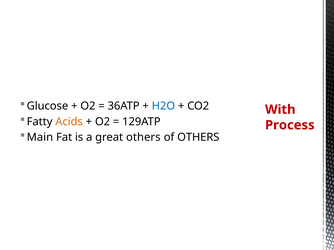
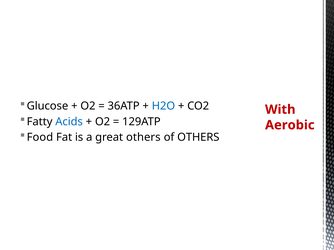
Acids colour: orange -> blue
Process: Process -> Aerobic
Main: Main -> Food
